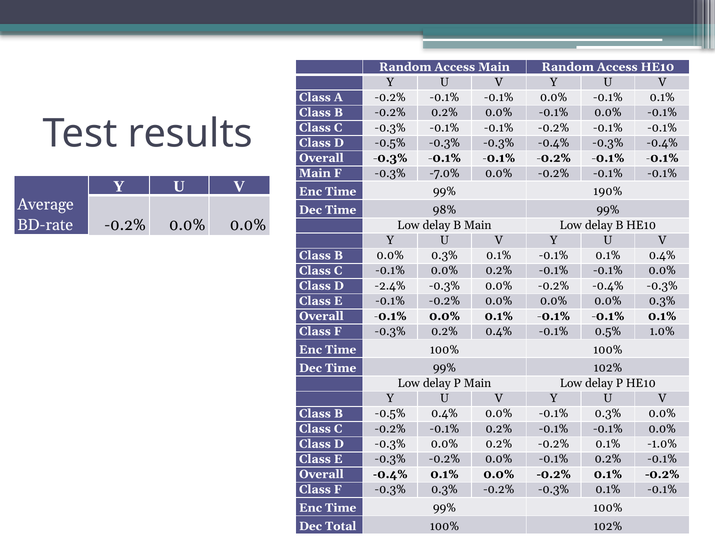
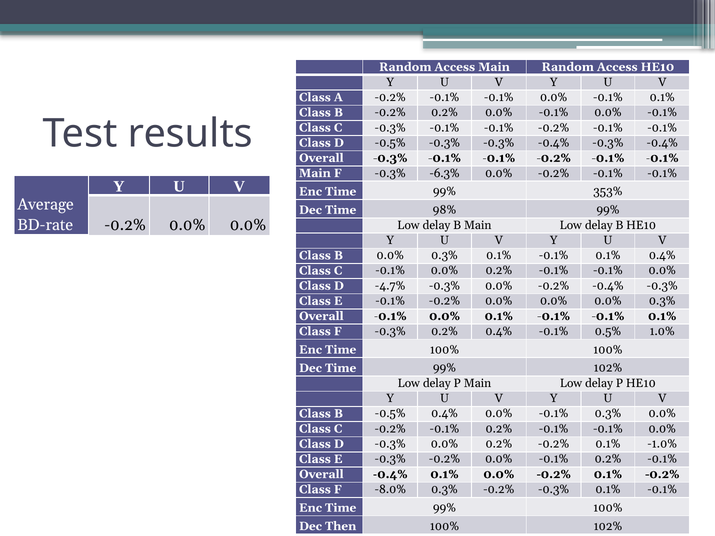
-7.0%: -7.0% -> -6.3%
190%: 190% -> 353%
-2.4%: -2.4% -> -4.7%
-0.3% at (390, 490): -0.3% -> -8.0%
Total: Total -> Then
